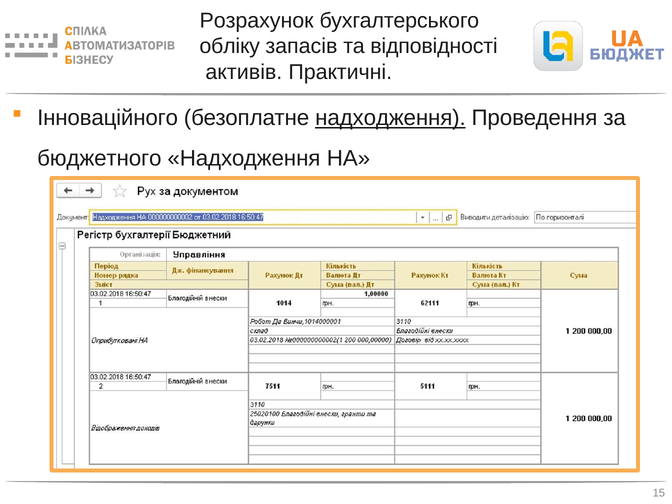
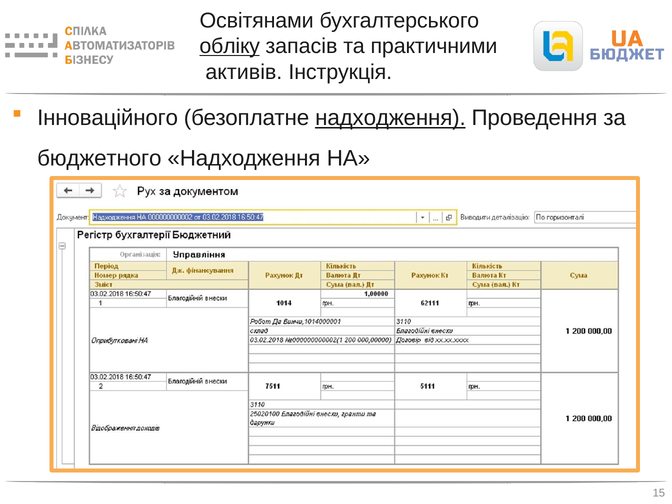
Розрахунок: Розрахунок -> Освітянами
обліку underline: none -> present
відповідності: відповідності -> практичними
Практичні: Практичні -> Інструкція
